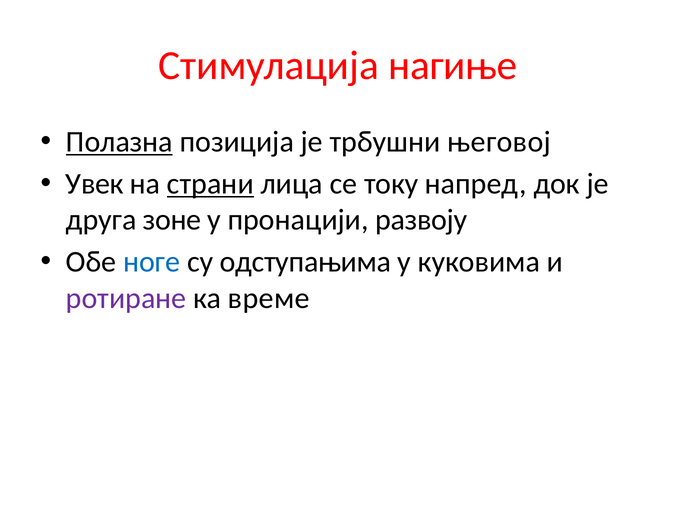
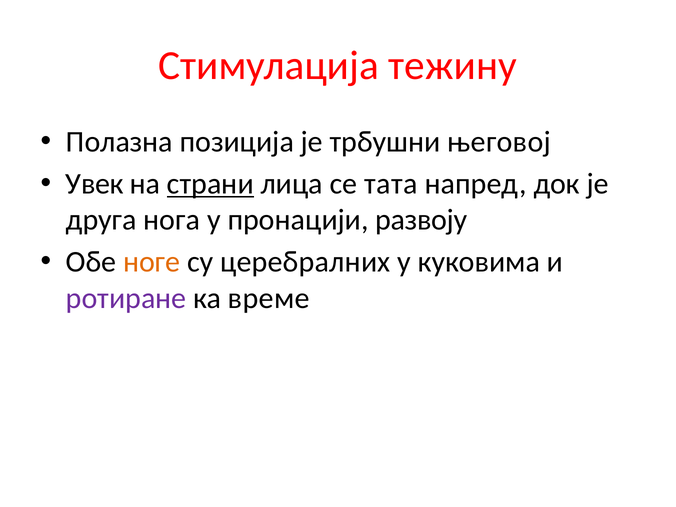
нагиње: нагиње -> тежину
Полазна underline: present -> none
току: току -> тата
зоне: зоне -> нога
ноге colour: blue -> orange
одступањима: одступањима -> церебралних
